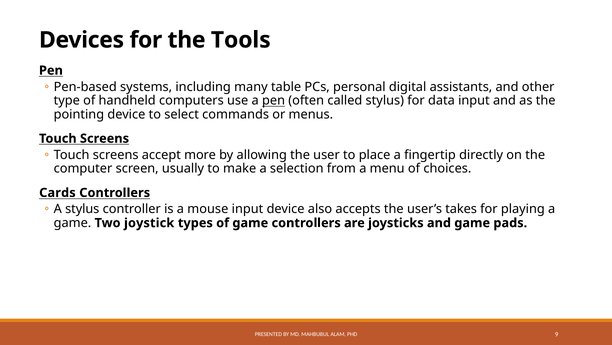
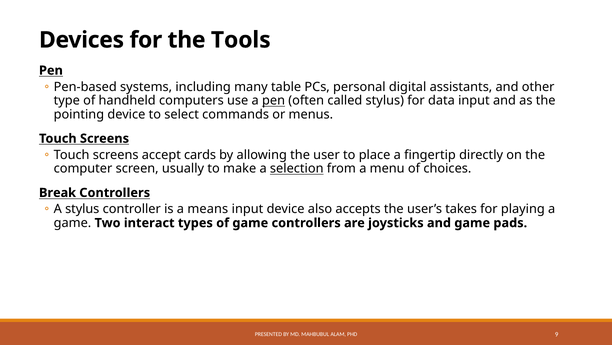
more: more -> cards
selection underline: none -> present
Cards: Cards -> Break
mouse: mouse -> means
joystick: joystick -> interact
